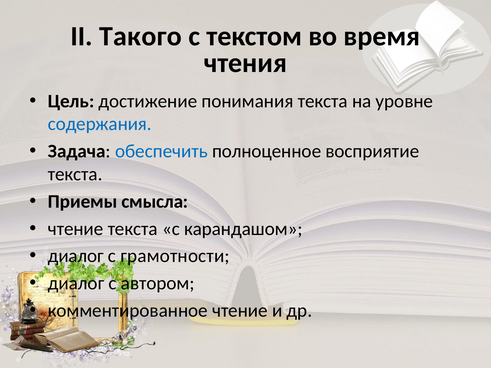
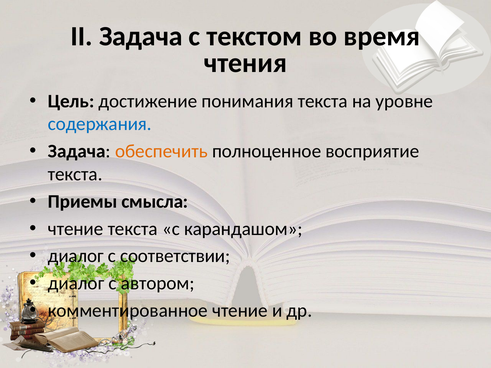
II Такого: Такого -> Задача
обеспечить colour: blue -> orange
грамотности: грамотности -> соответствии
